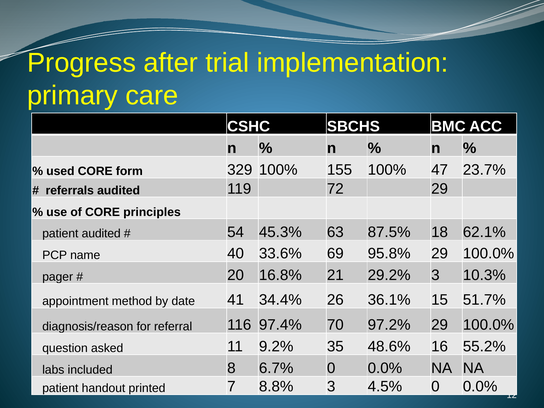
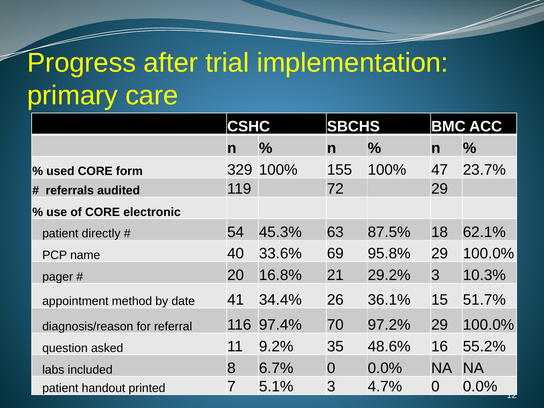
principles: principles -> electronic
patient audited: audited -> directly
8.8%: 8.8% -> 5.1%
4.5%: 4.5% -> 4.7%
